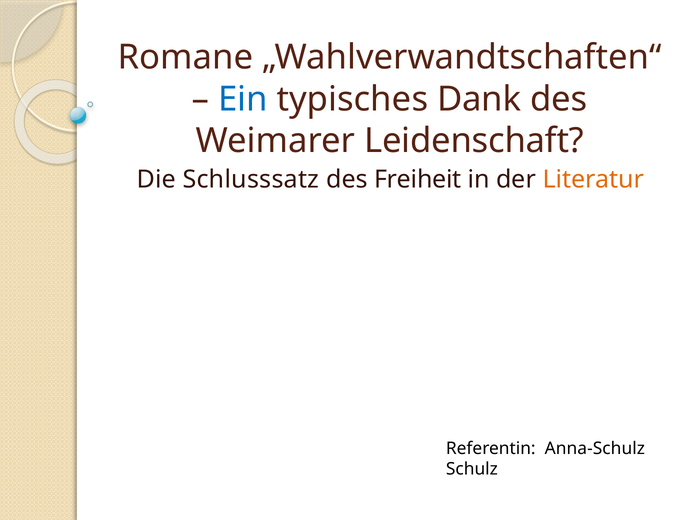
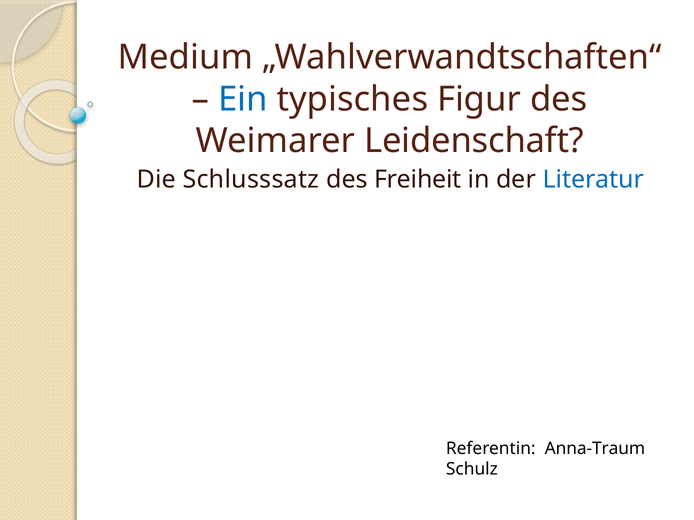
Romane: Romane -> Medium
Dank: Dank -> Figur
Literatur colour: orange -> blue
Anna-Schulz: Anna-Schulz -> Anna-Traum
